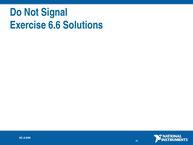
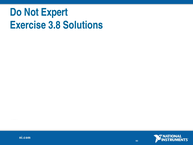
Signal: Signal -> Expert
6.6: 6.6 -> 3.8
